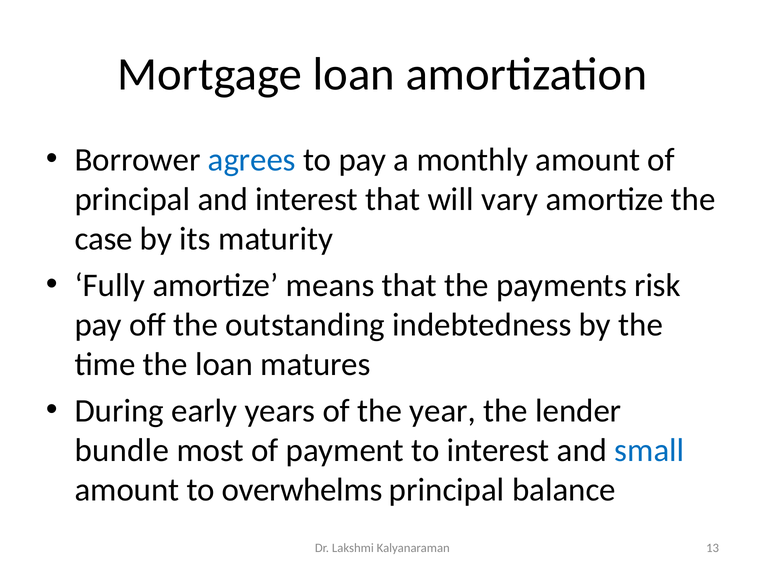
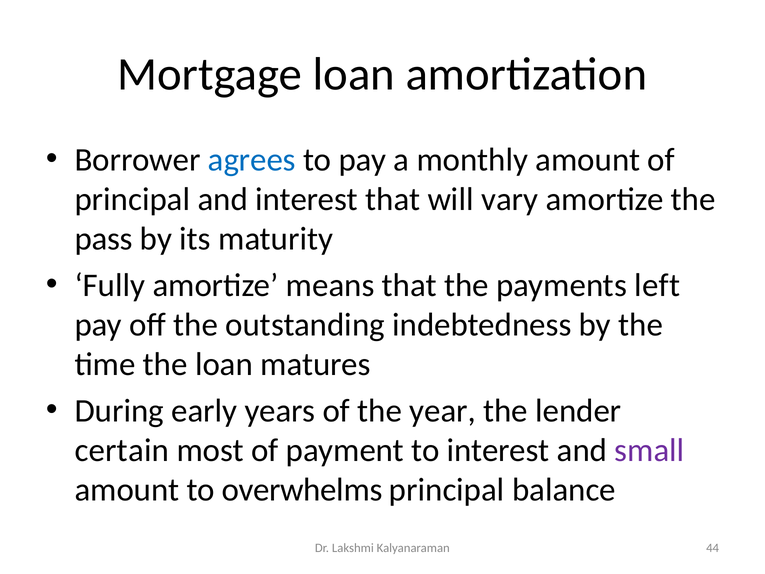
case: case -> pass
risk: risk -> left
bundle: bundle -> certain
small colour: blue -> purple
13: 13 -> 44
